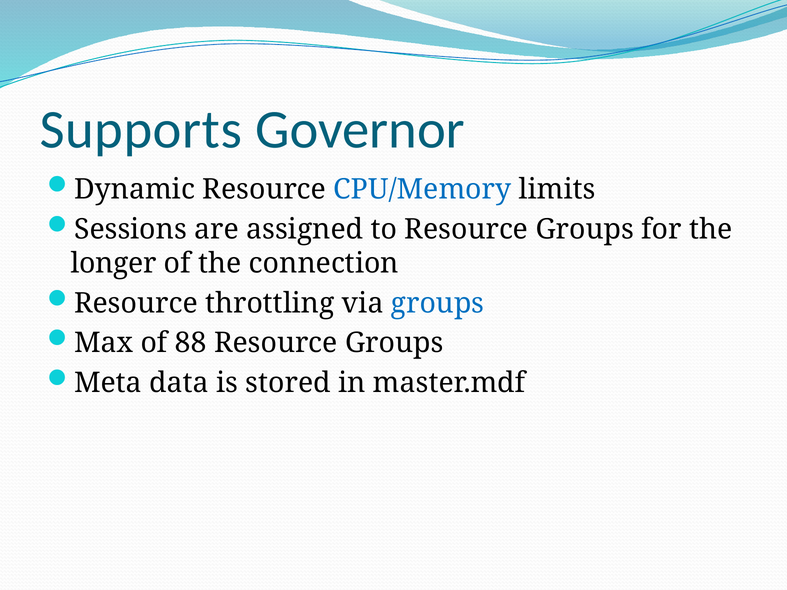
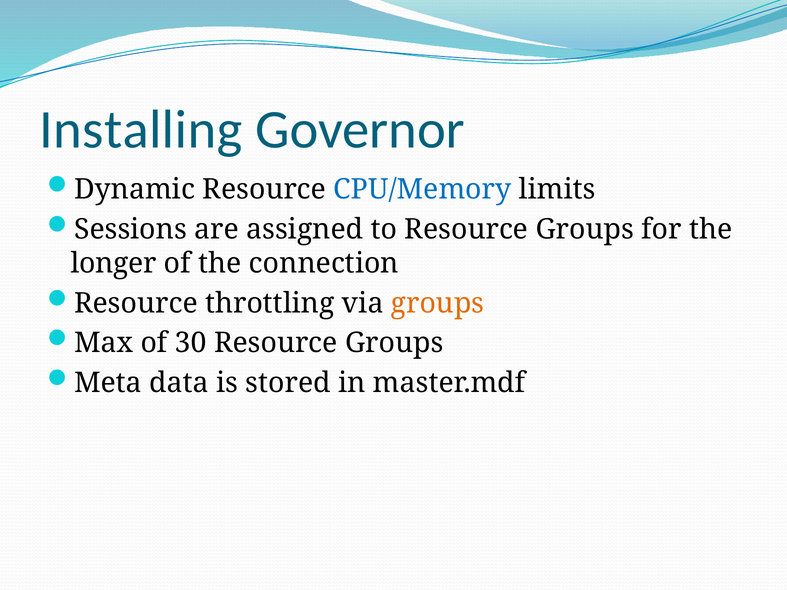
Supports: Supports -> Installing
groups at (438, 303) colour: blue -> orange
88: 88 -> 30
